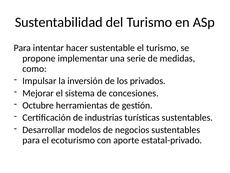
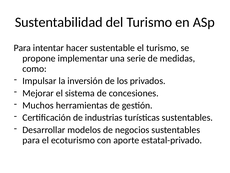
Octubre: Octubre -> Muchos
